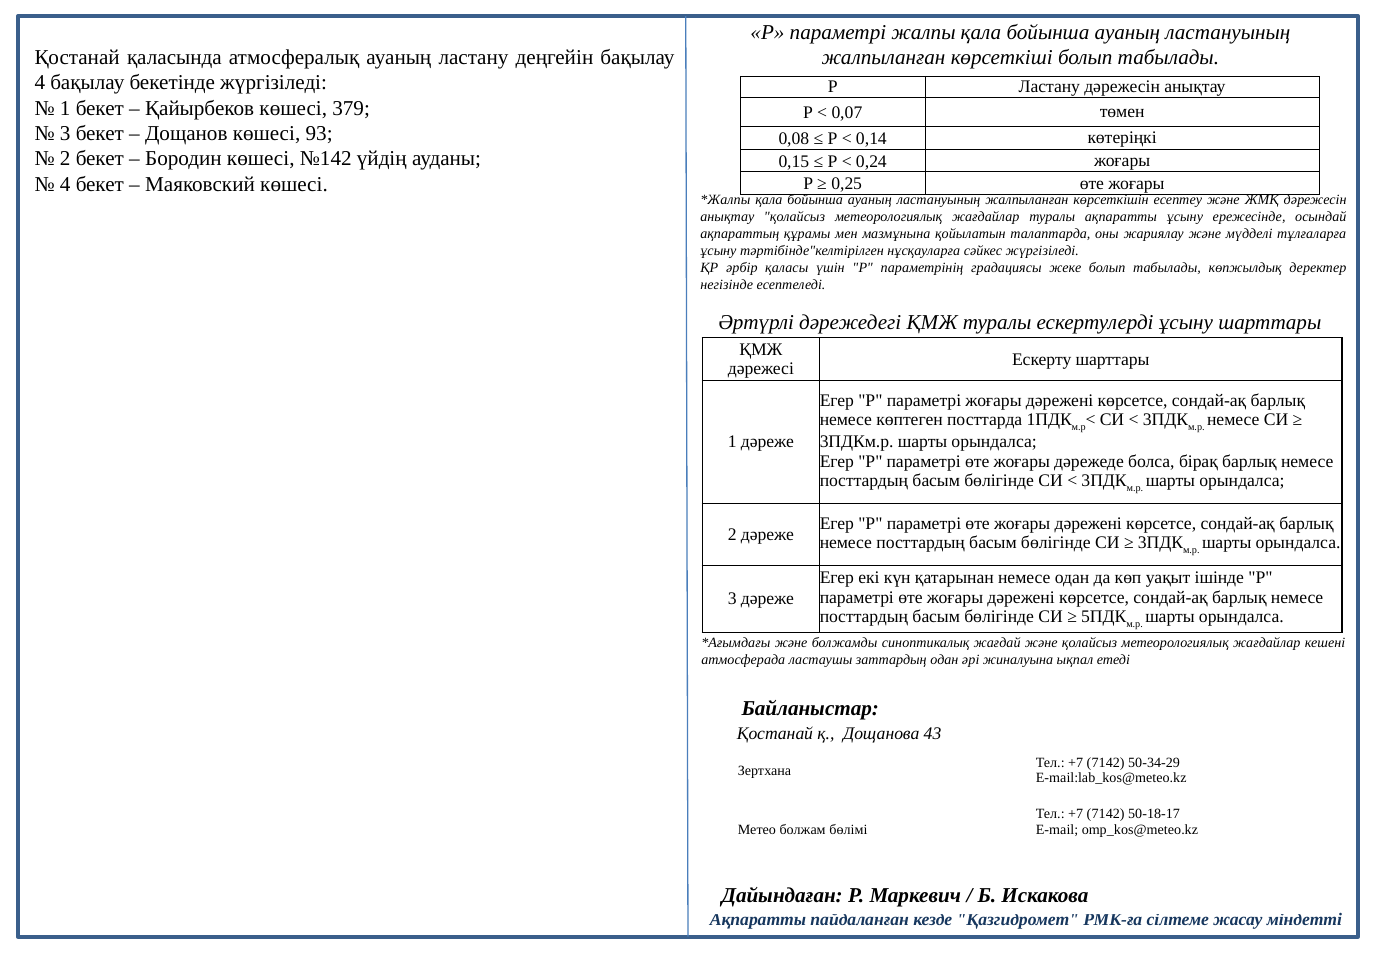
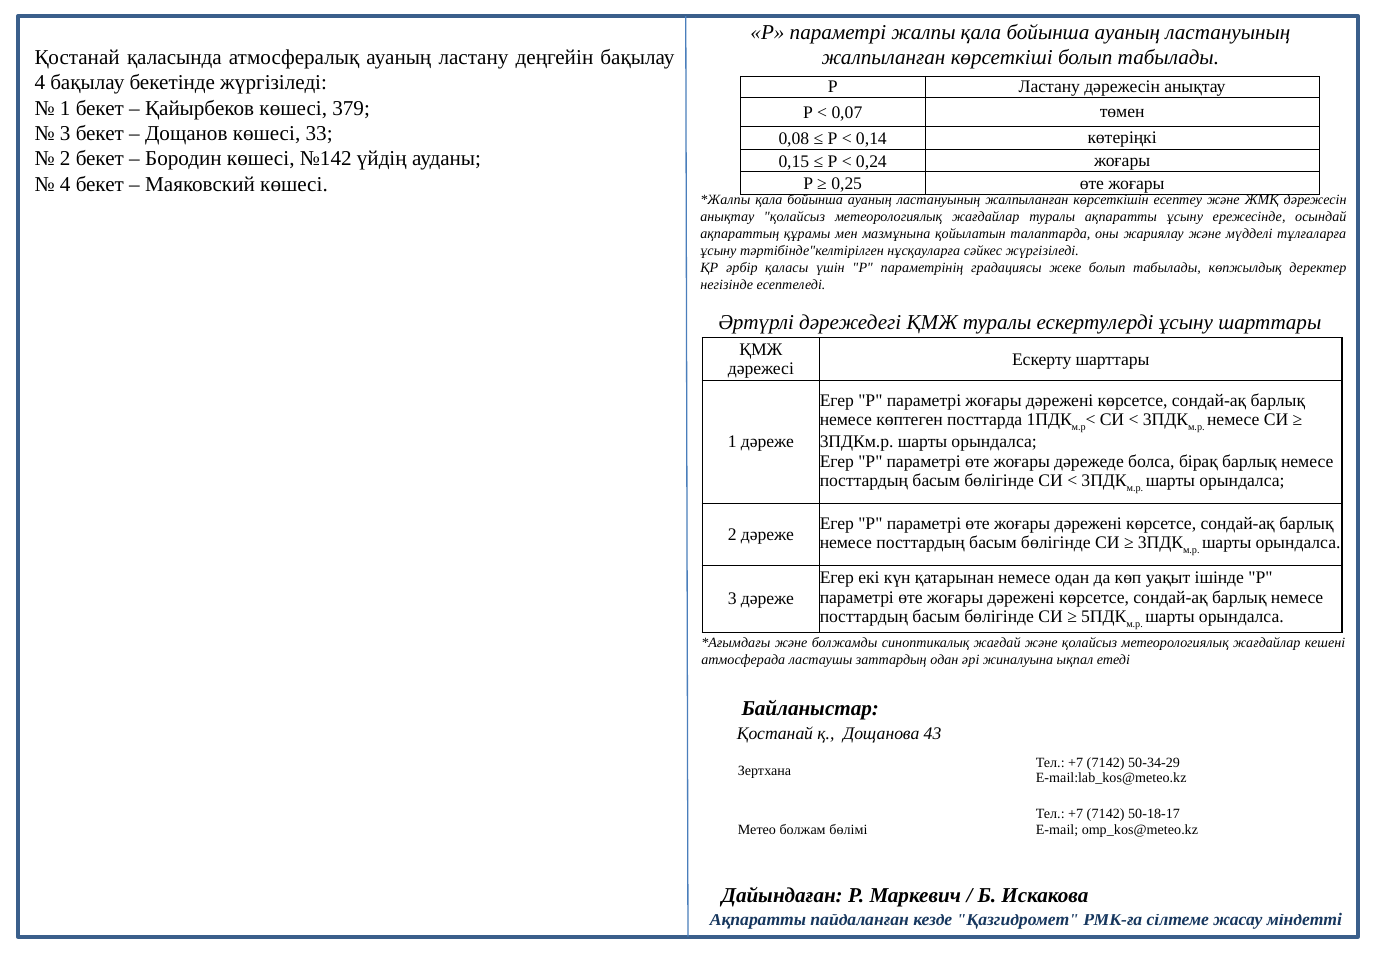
93: 93 -> 33
